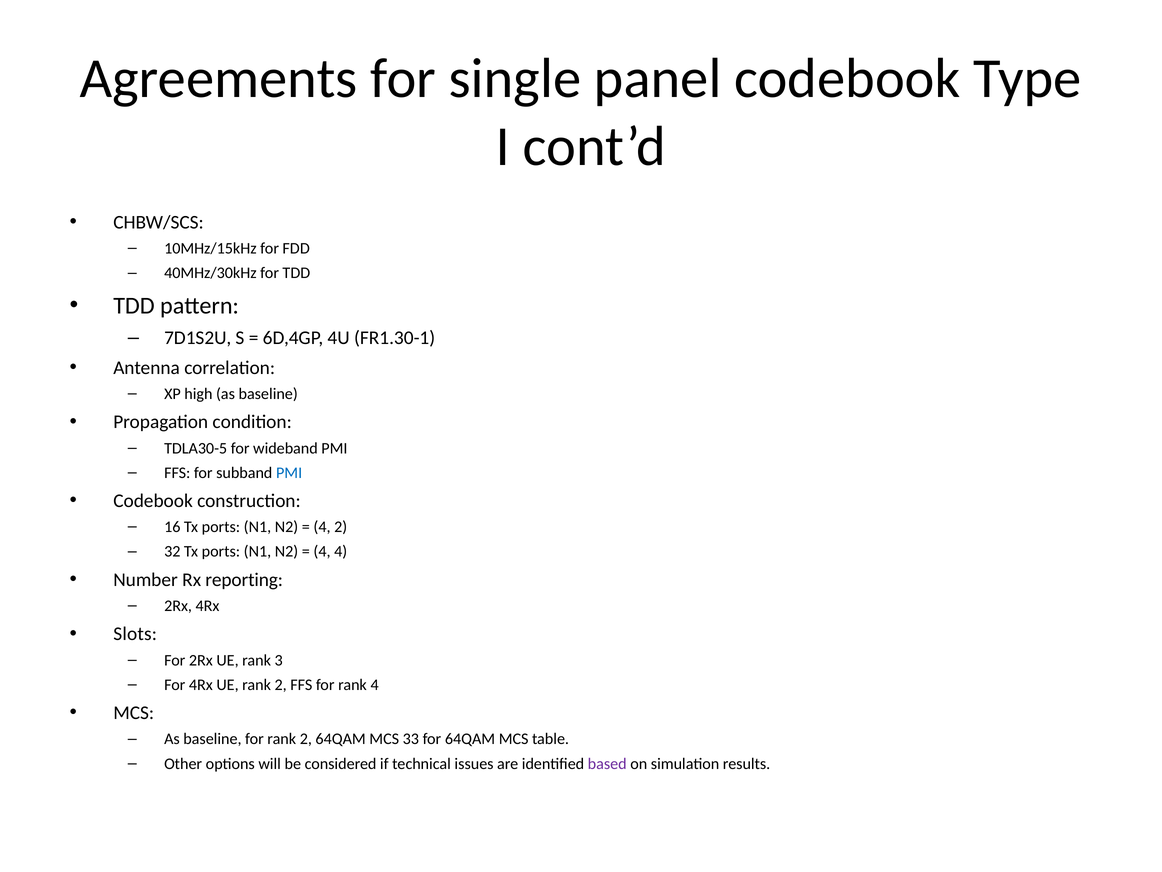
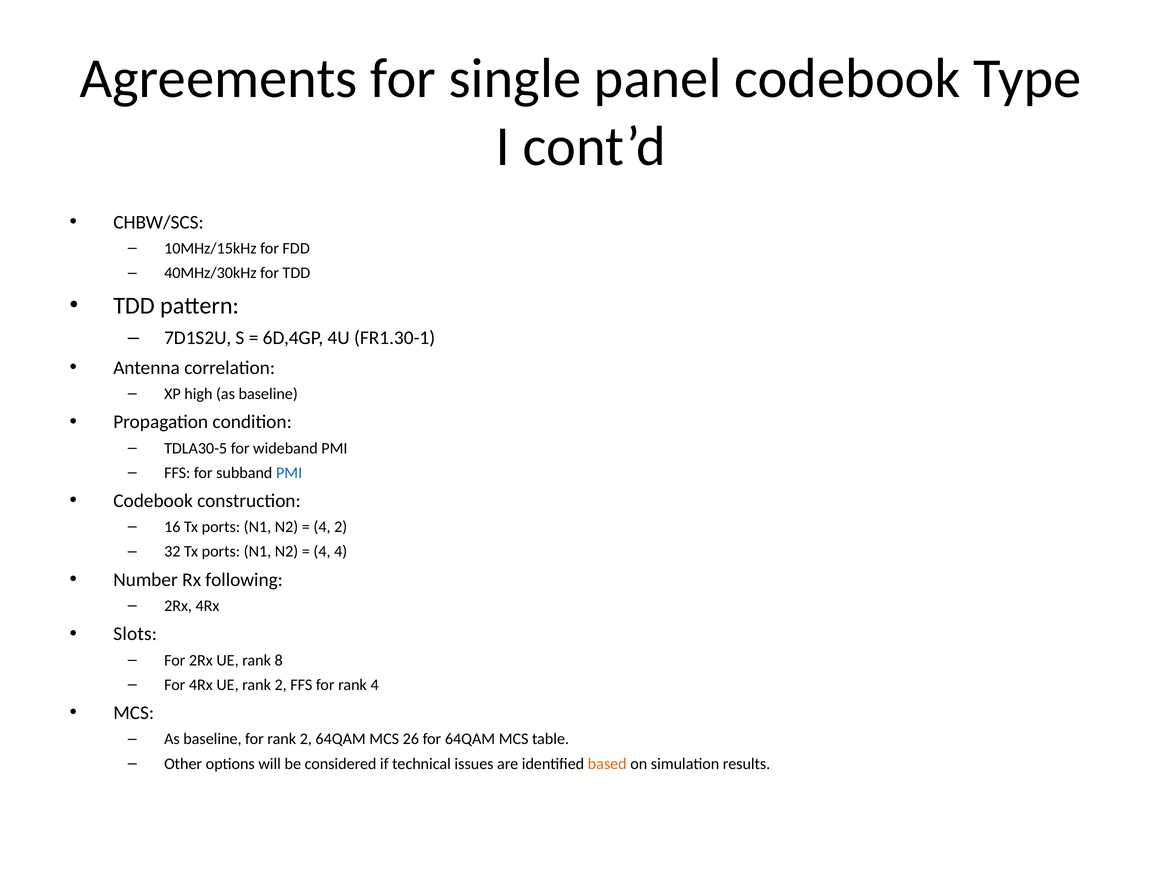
reporting: reporting -> following
3: 3 -> 8
33: 33 -> 26
based colour: purple -> orange
